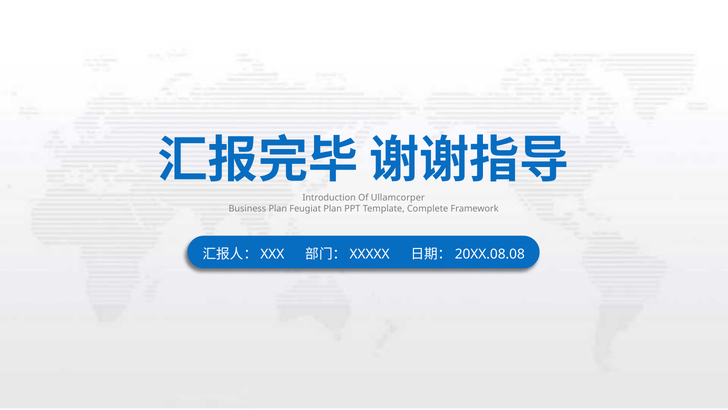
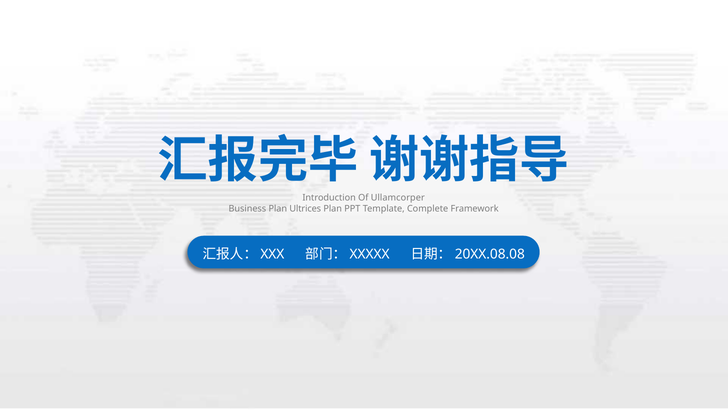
Feugiat: Feugiat -> Ultrices
